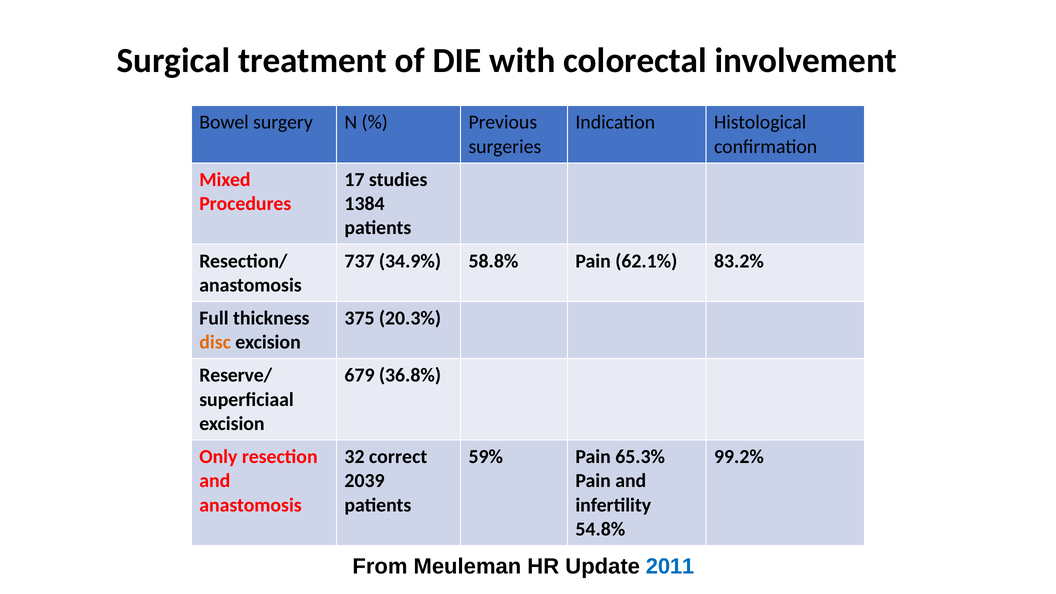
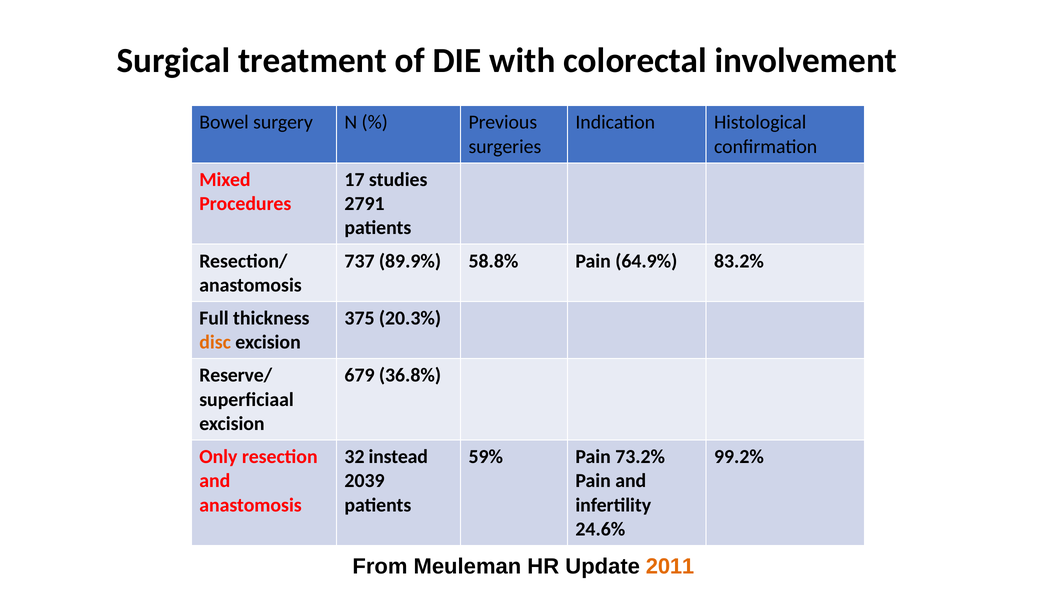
1384: 1384 -> 2791
34.9%: 34.9% -> 89.9%
62.1%: 62.1% -> 64.9%
correct: correct -> instead
65.3%: 65.3% -> 73.2%
54.8%: 54.8% -> 24.6%
2011 colour: blue -> orange
